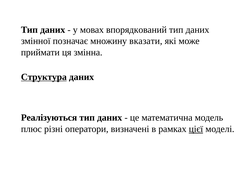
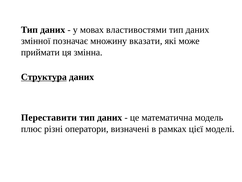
впорядкований: впорядкований -> властивостями
Реалізуються: Реалізуються -> Переставити
цієї underline: present -> none
